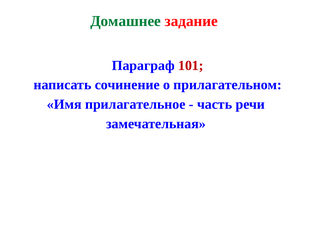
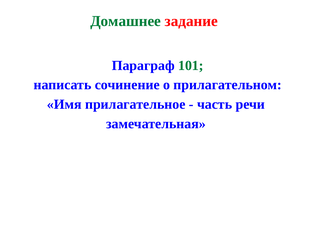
101 colour: red -> green
